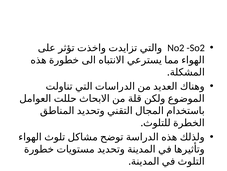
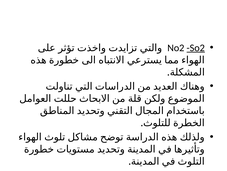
So2 underline: none -> present
